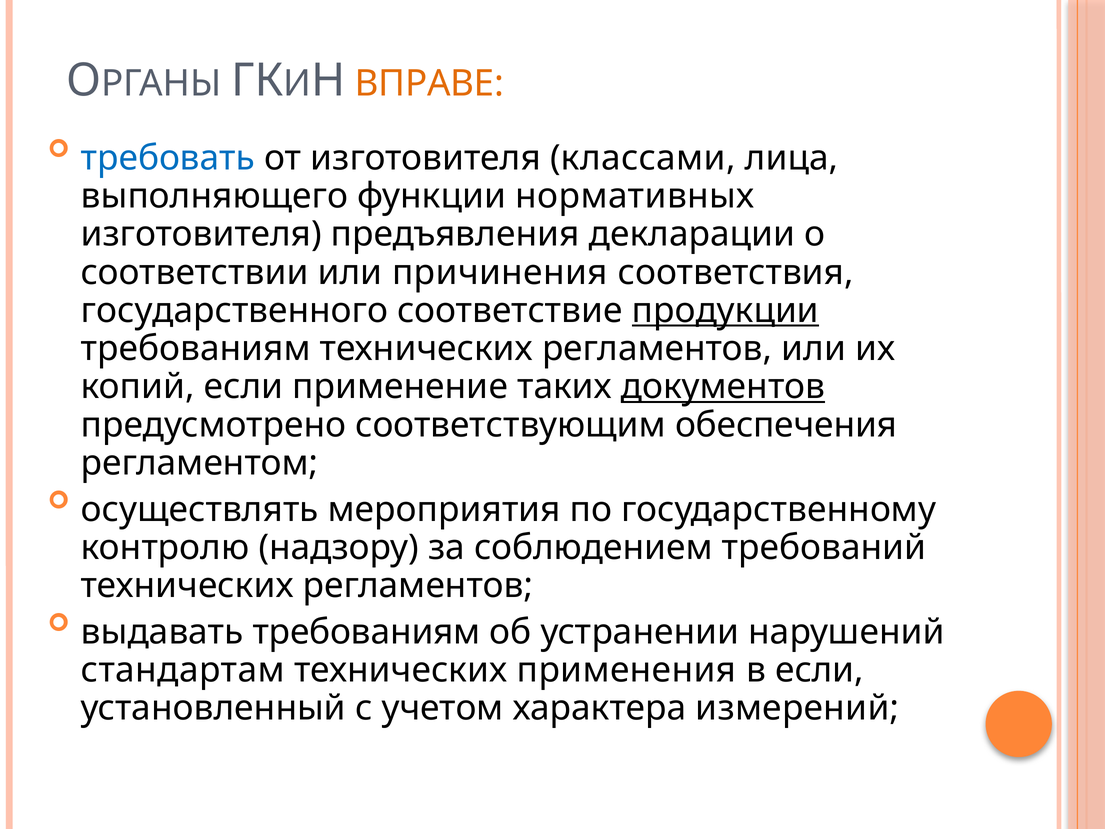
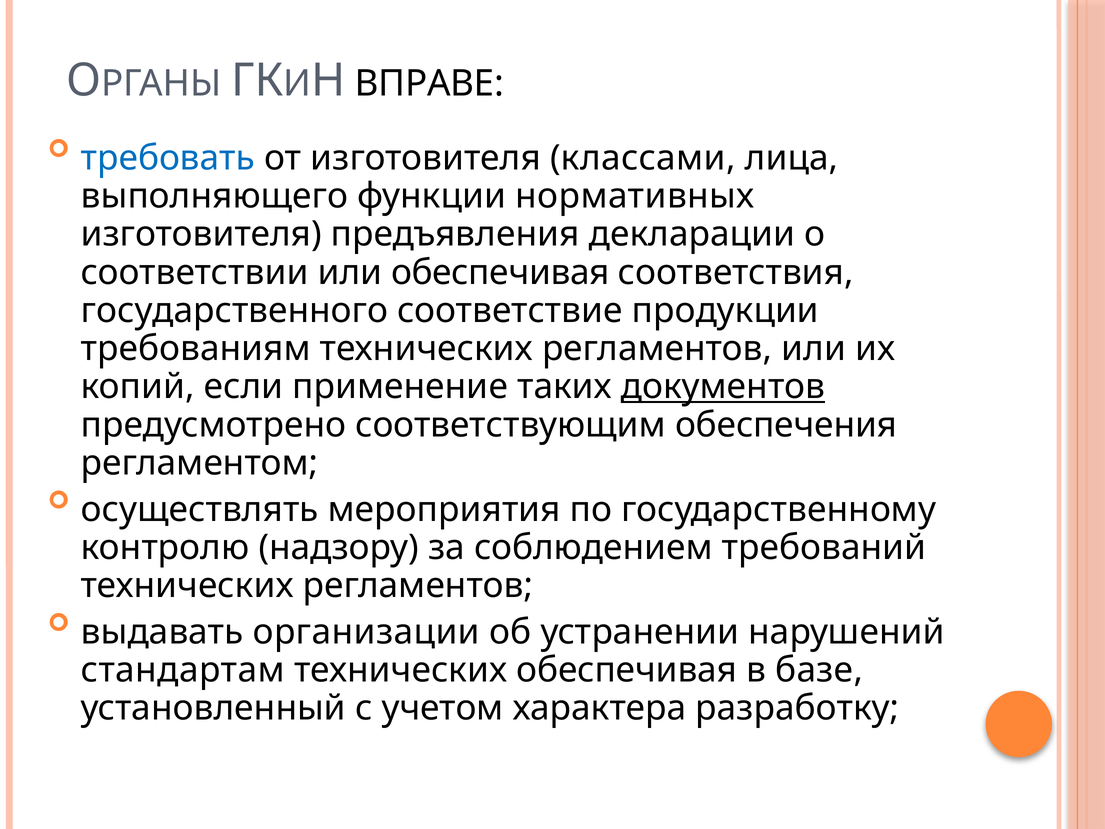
ВПРАВЕ colour: orange -> black
или причинения: причинения -> обеспечивая
продукции underline: present -> none
выдавать требованиям: требованиям -> организации
технических применения: применения -> обеспечивая
в если: если -> базе
измерений: измерений -> разработку
